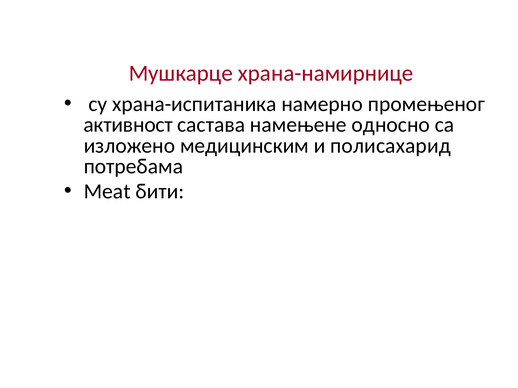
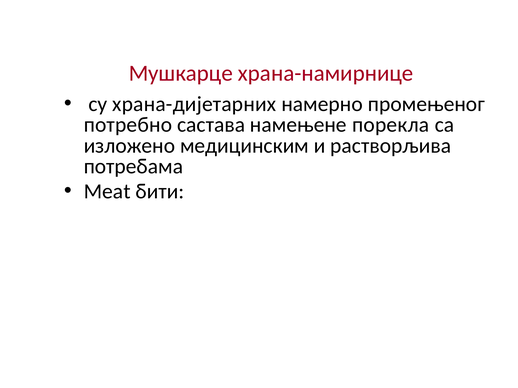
храна-испитаника: храна-испитаника -> храна-дијетарних
активност: активност -> потребно
односно: односно -> порекла
полисахарид: полисахарид -> растворљива
